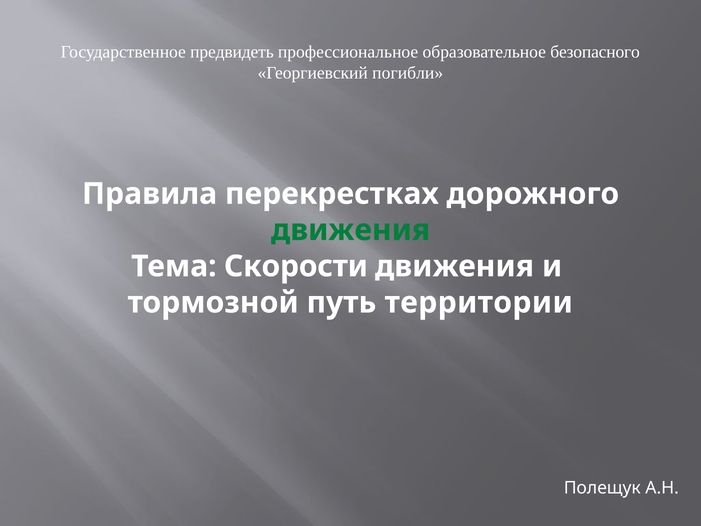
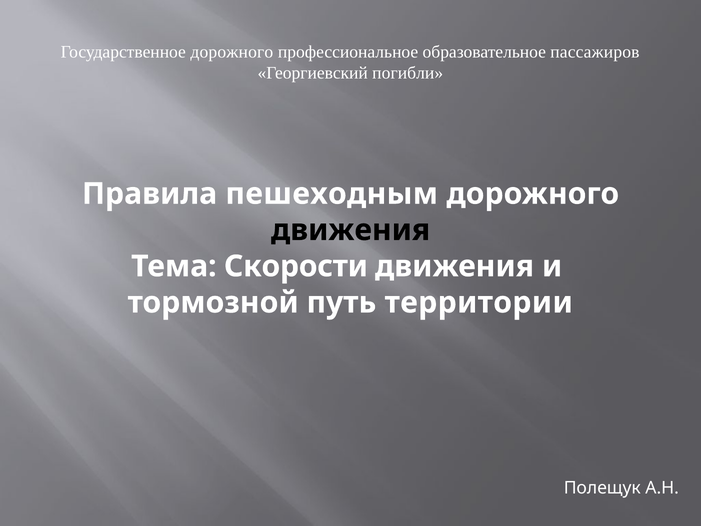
Государственное предвидеть: предвидеть -> дорожного
безопасного: безопасного -> пассажиров
перекрестках: перекрестках -> пешеходным
движения at (351, 230) colour: green -> black
